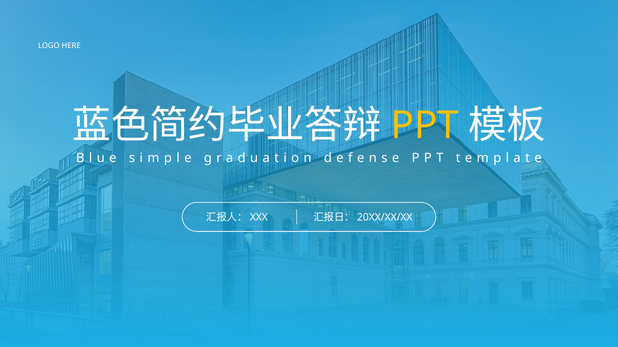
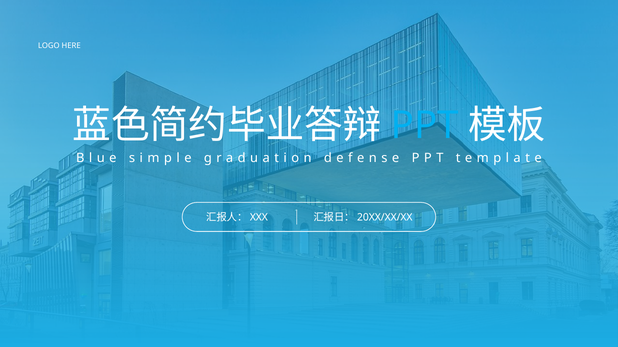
PPT colour: yellow -> light blue
